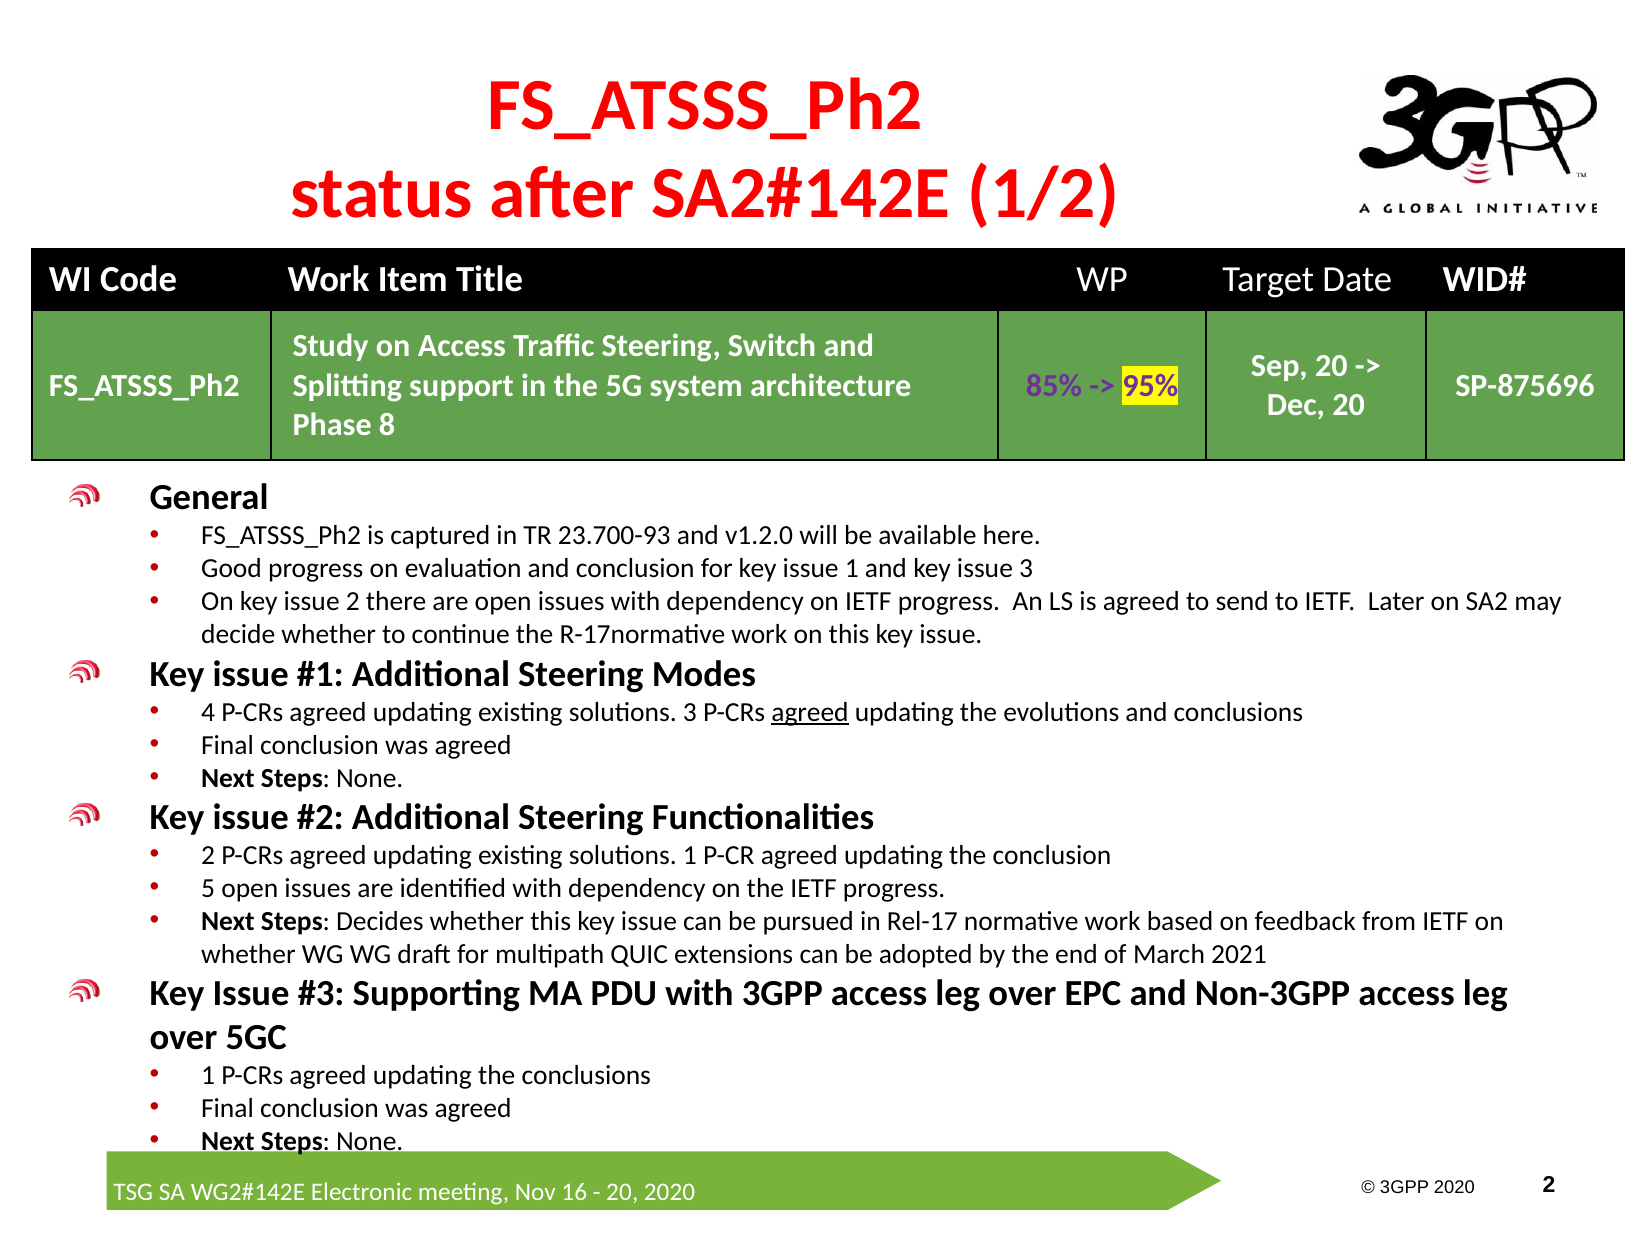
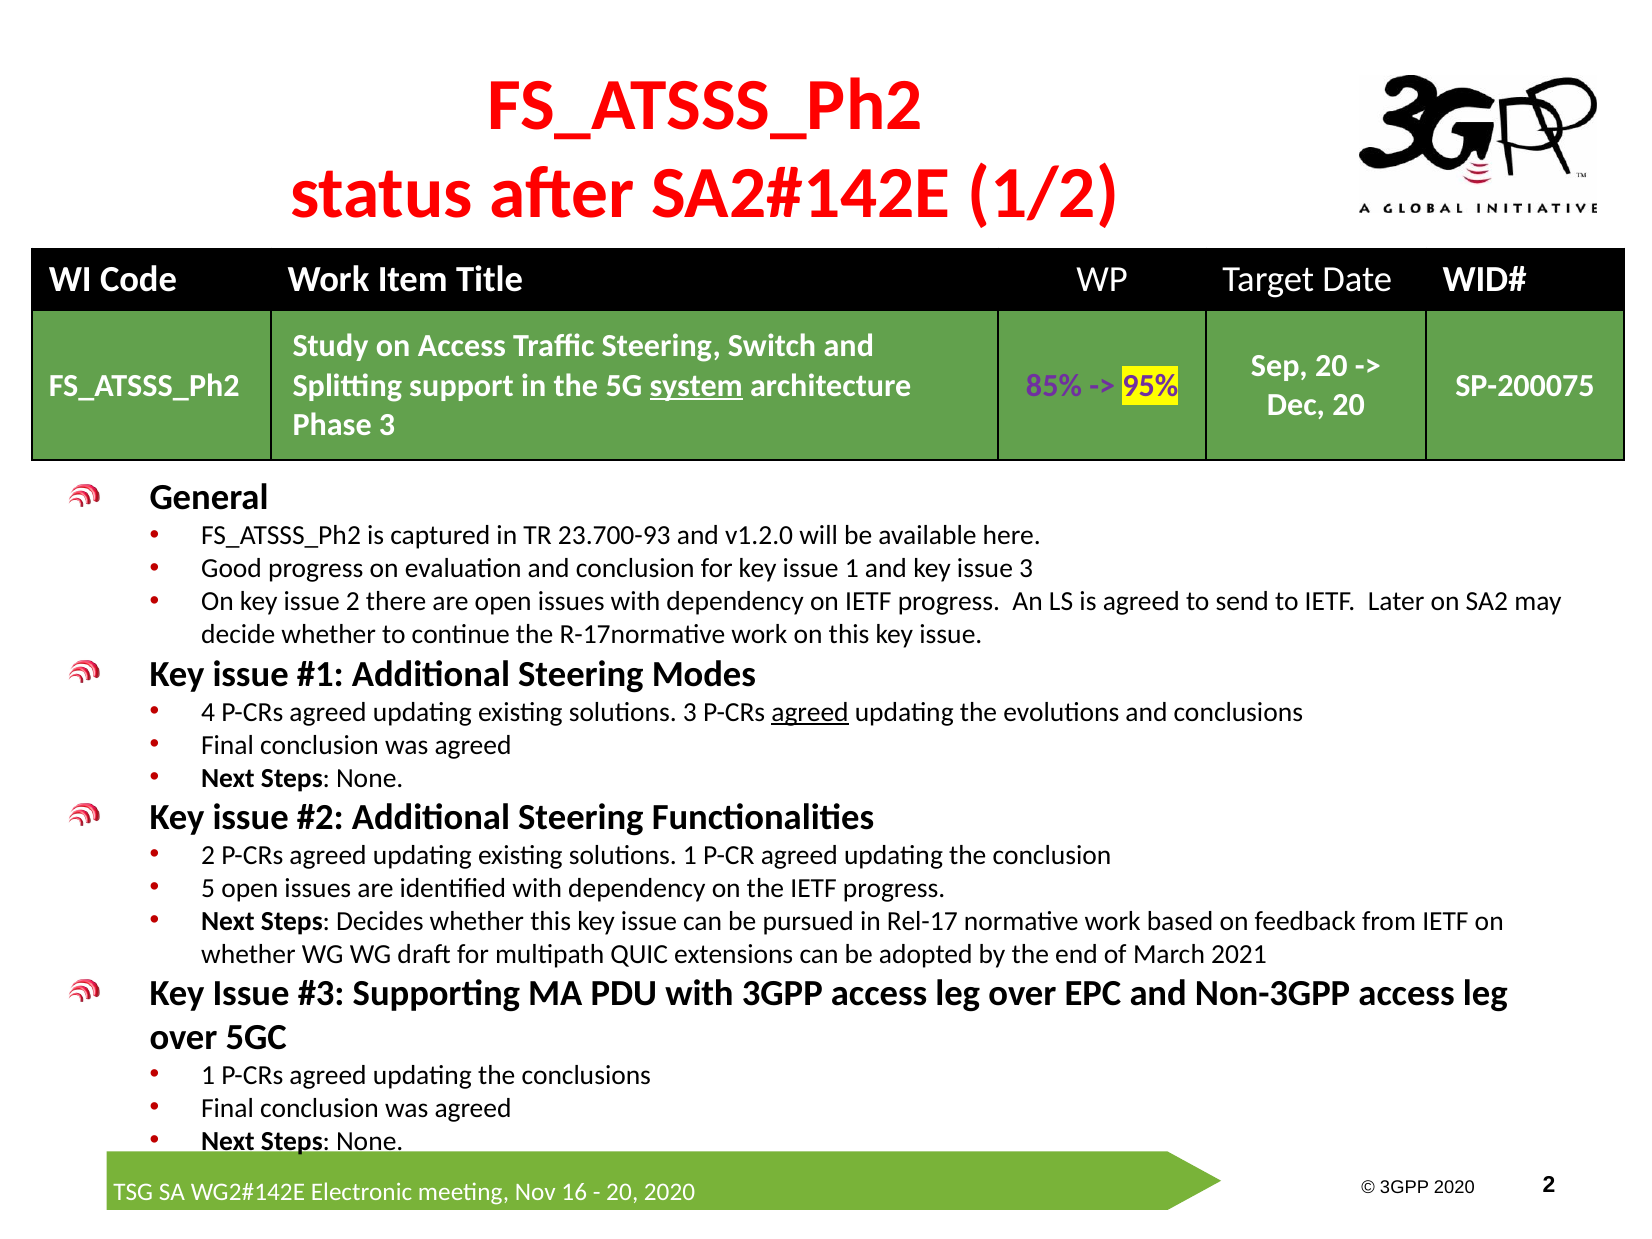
system underline: none -> present
SP-875696: SP-875696 -> SP-200075
Phase 8: 8 -> 3
